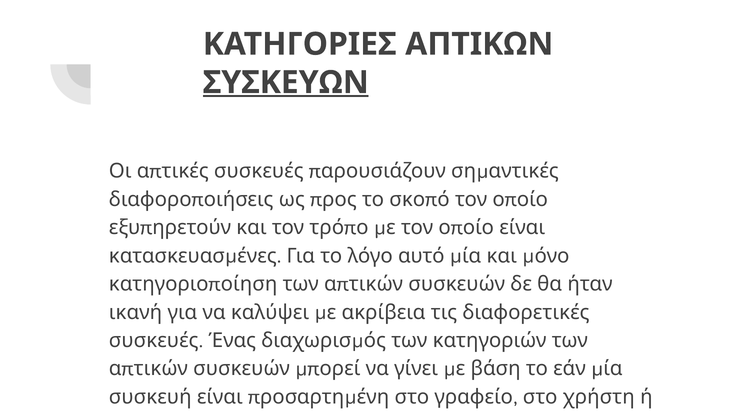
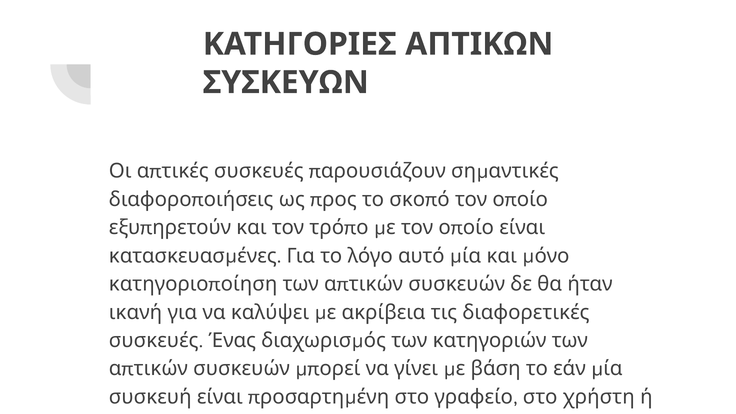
ΣΥΣΚΕΥΩΝ underline: present -> none
